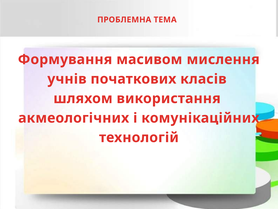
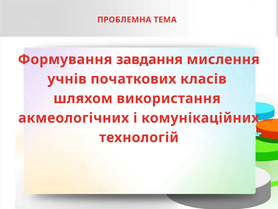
масивом: масивом -> завдання
